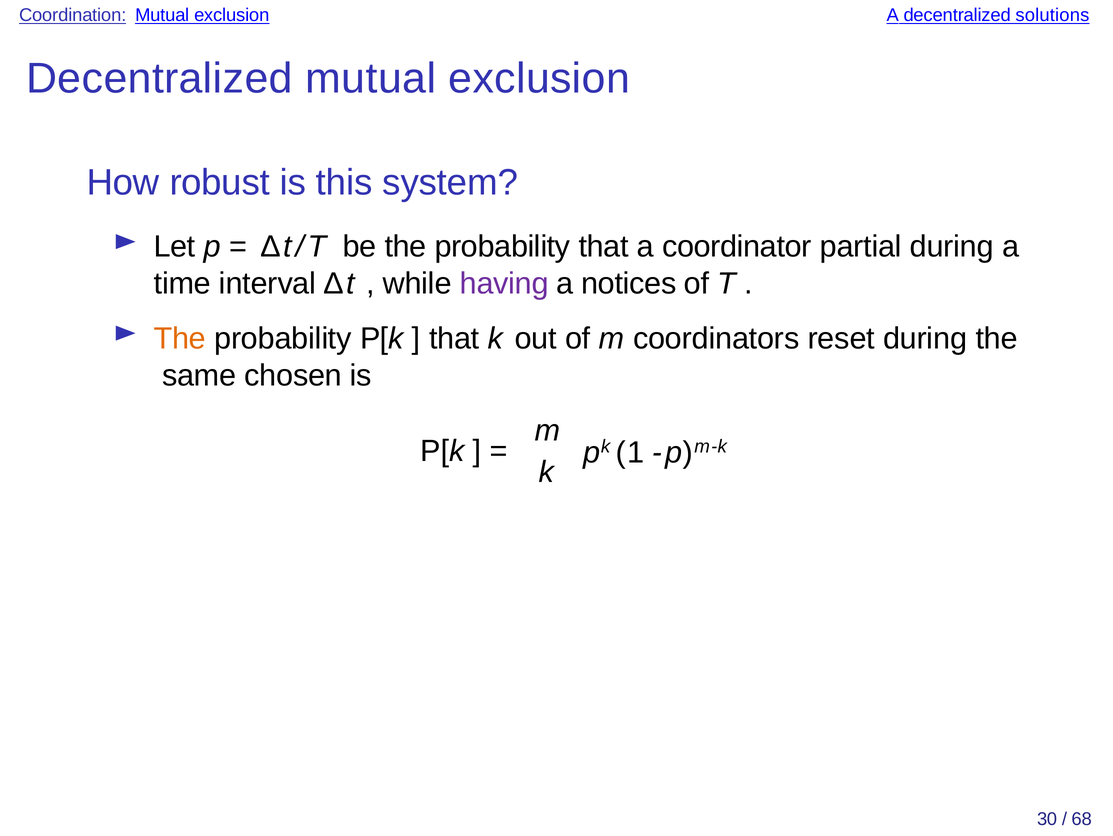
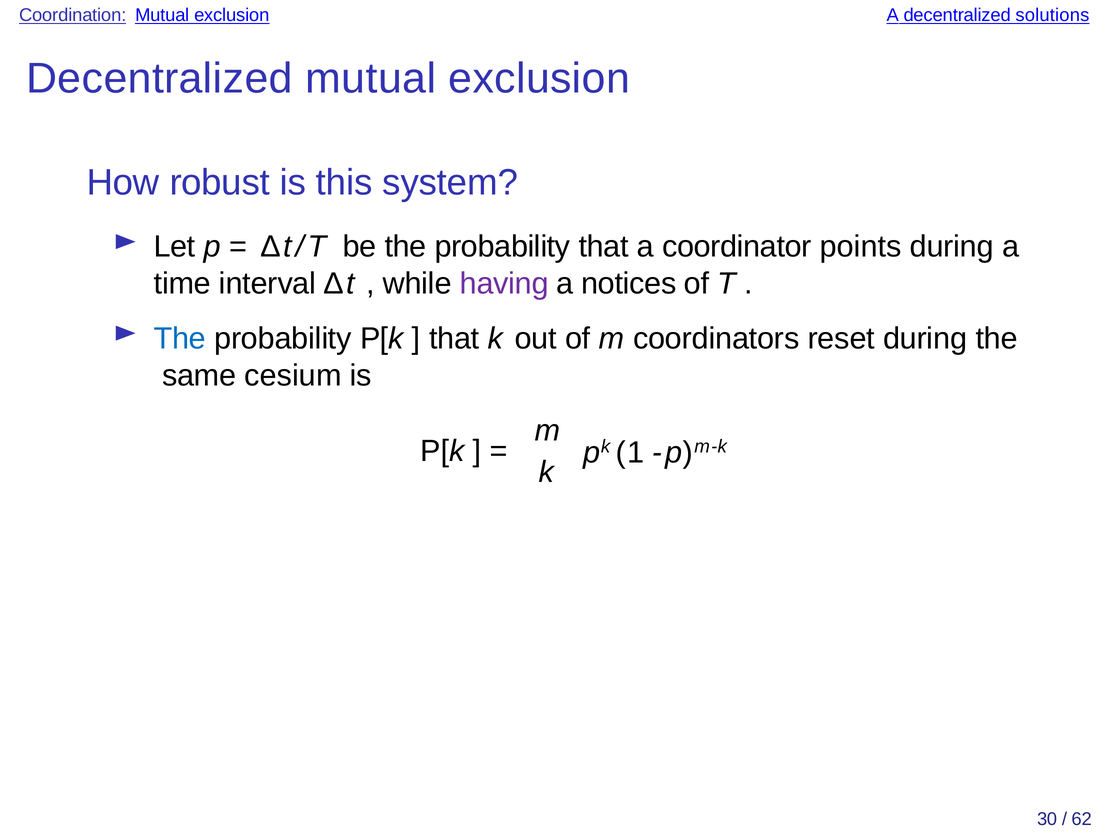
partial: partial -> points
The at (180, 338) colour: orange -> blue
chosen: chosen -> cesium
68: 68 -> 62
